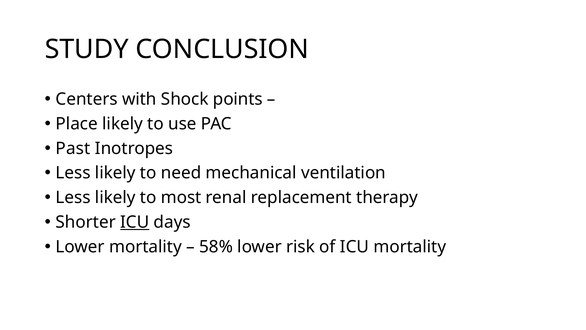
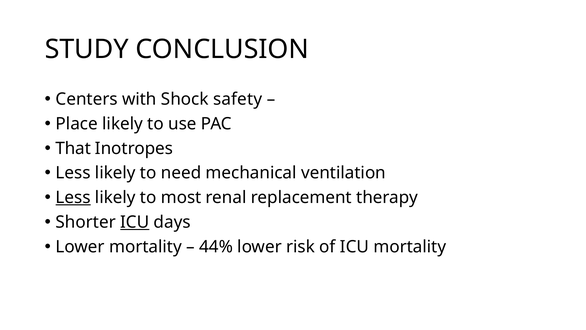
points: points -> safety
Past: Past -> That
Less at (73, 197) underline: none -> present
58%: 58% -> 44%
